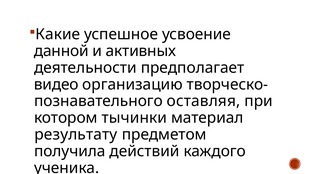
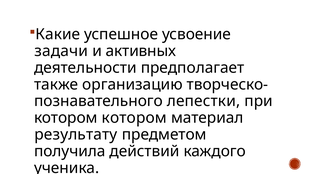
данной: данной -> задачи
видео: видео -> также
оставляя: оставляя -> лепестки
котором тычинки: тычинки -> котором
